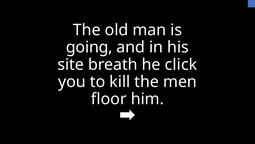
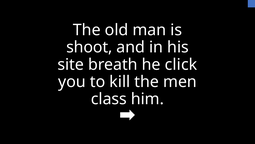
going: going -> shoot
floor: floor -> class
